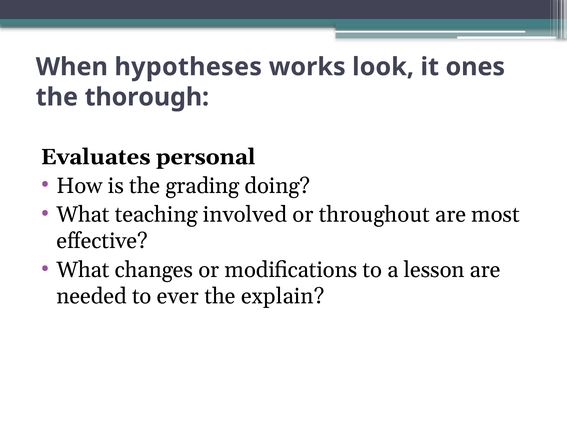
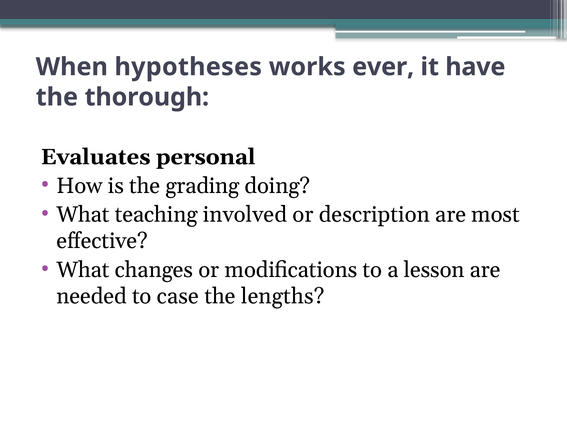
look: look -> ever
ones: ones -> have
throughout: throughout -> description
ever: ever -> case
explain: explain -> lengths
